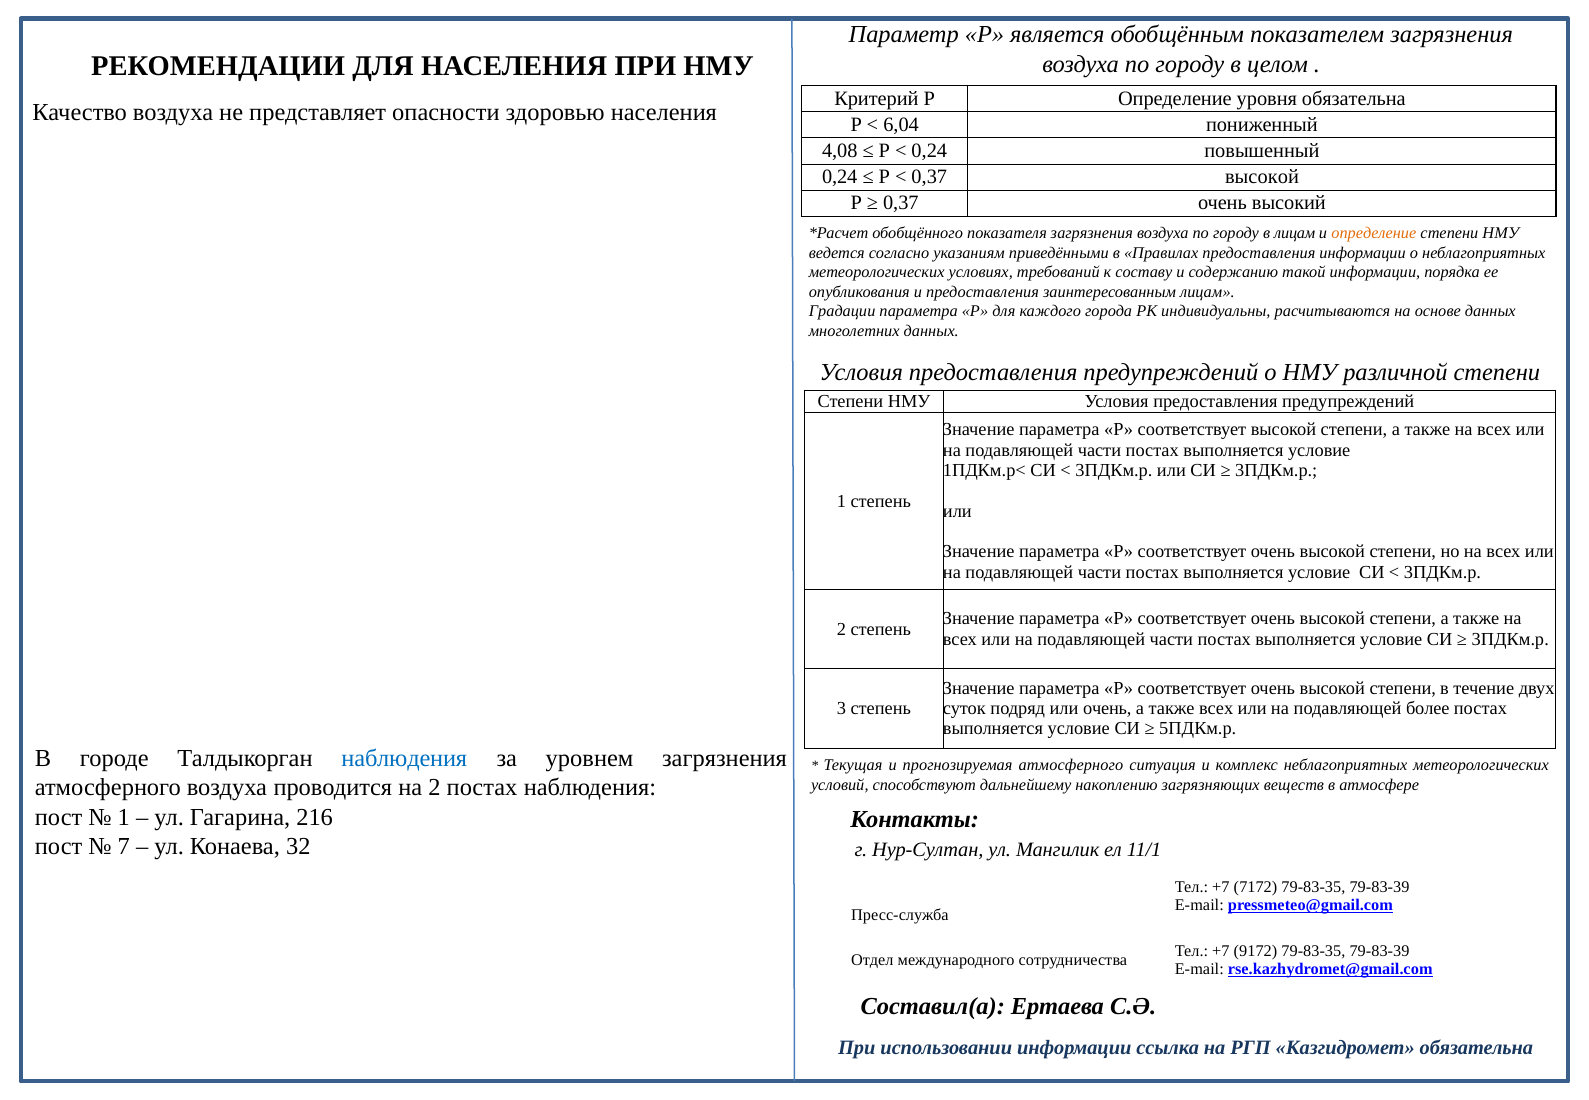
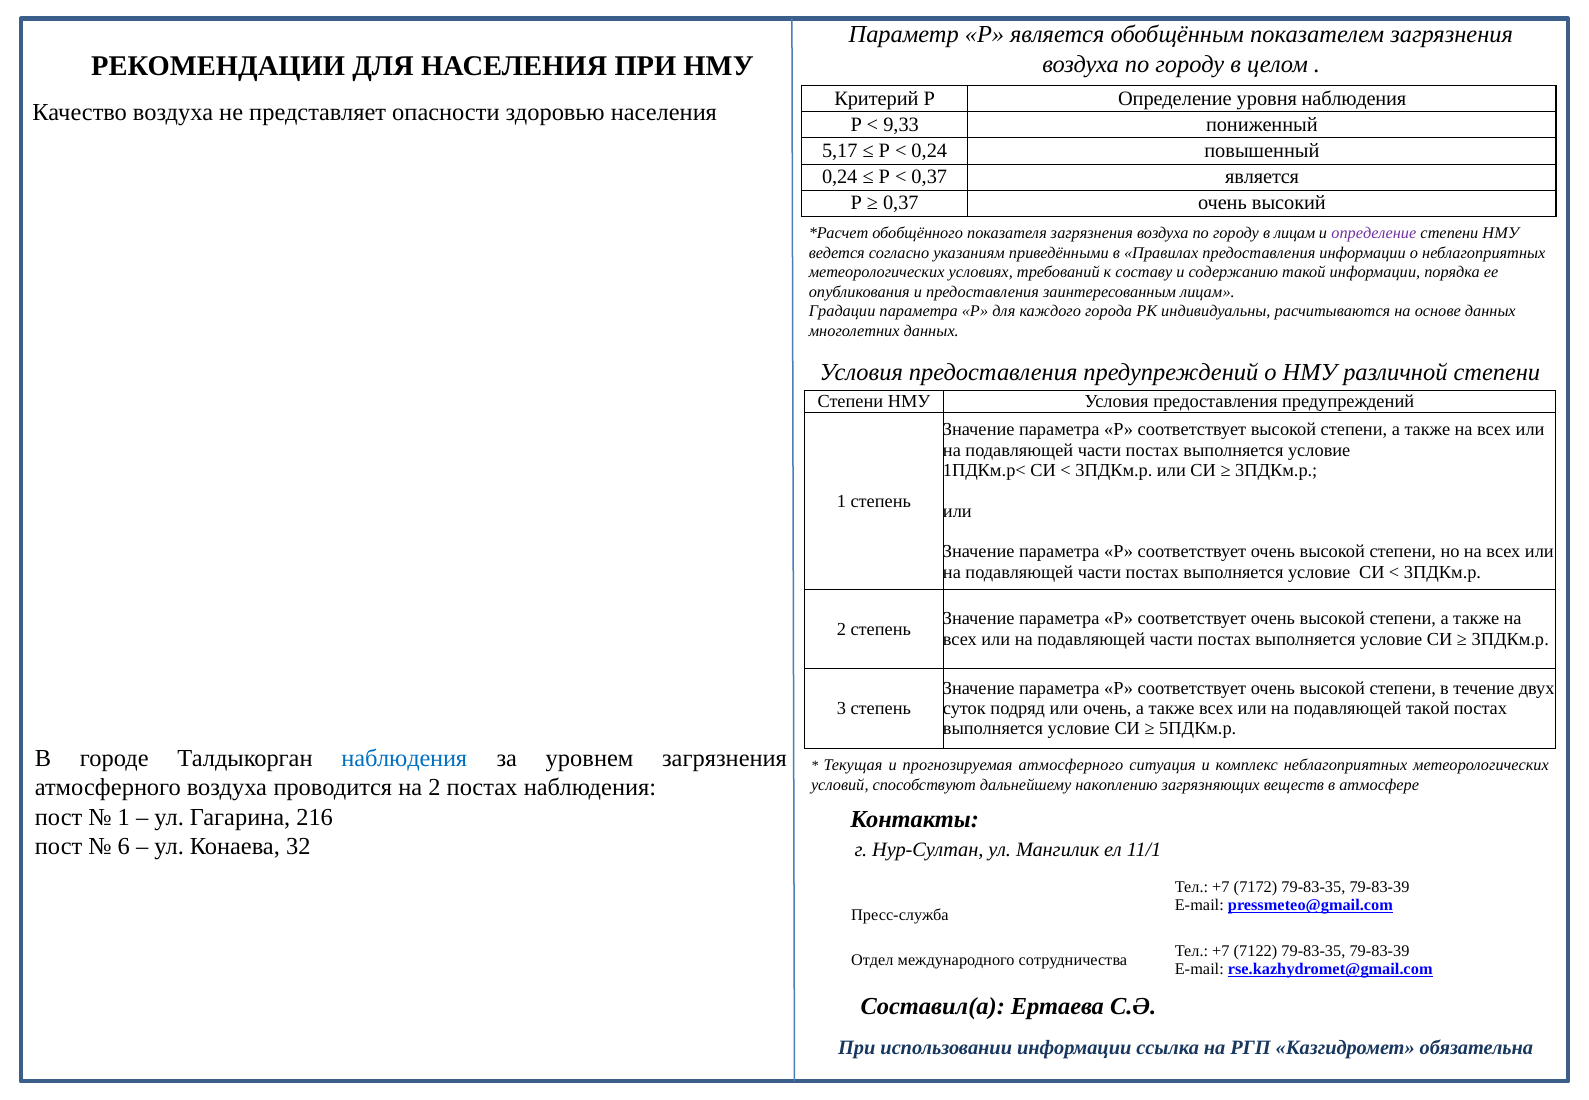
уровня обязательна: обязательна -> наблюдения
6,04: 6,04 -> 9,33
4,08: 4,08 -> 5,17
0,37 высокой: высокой -> является
определение at (1374, 233) colour: orange -> purple
подавляющей более: более -> такой
7: 7 -> 6
9172: 9172 -> 7122
